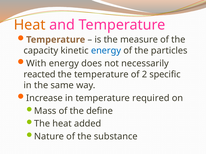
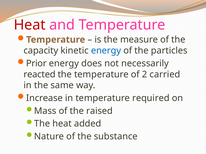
Heat at (30, 25) colour: orange -> red
With: With -> Prior
specific: specific -> carried
define: define -> raised
